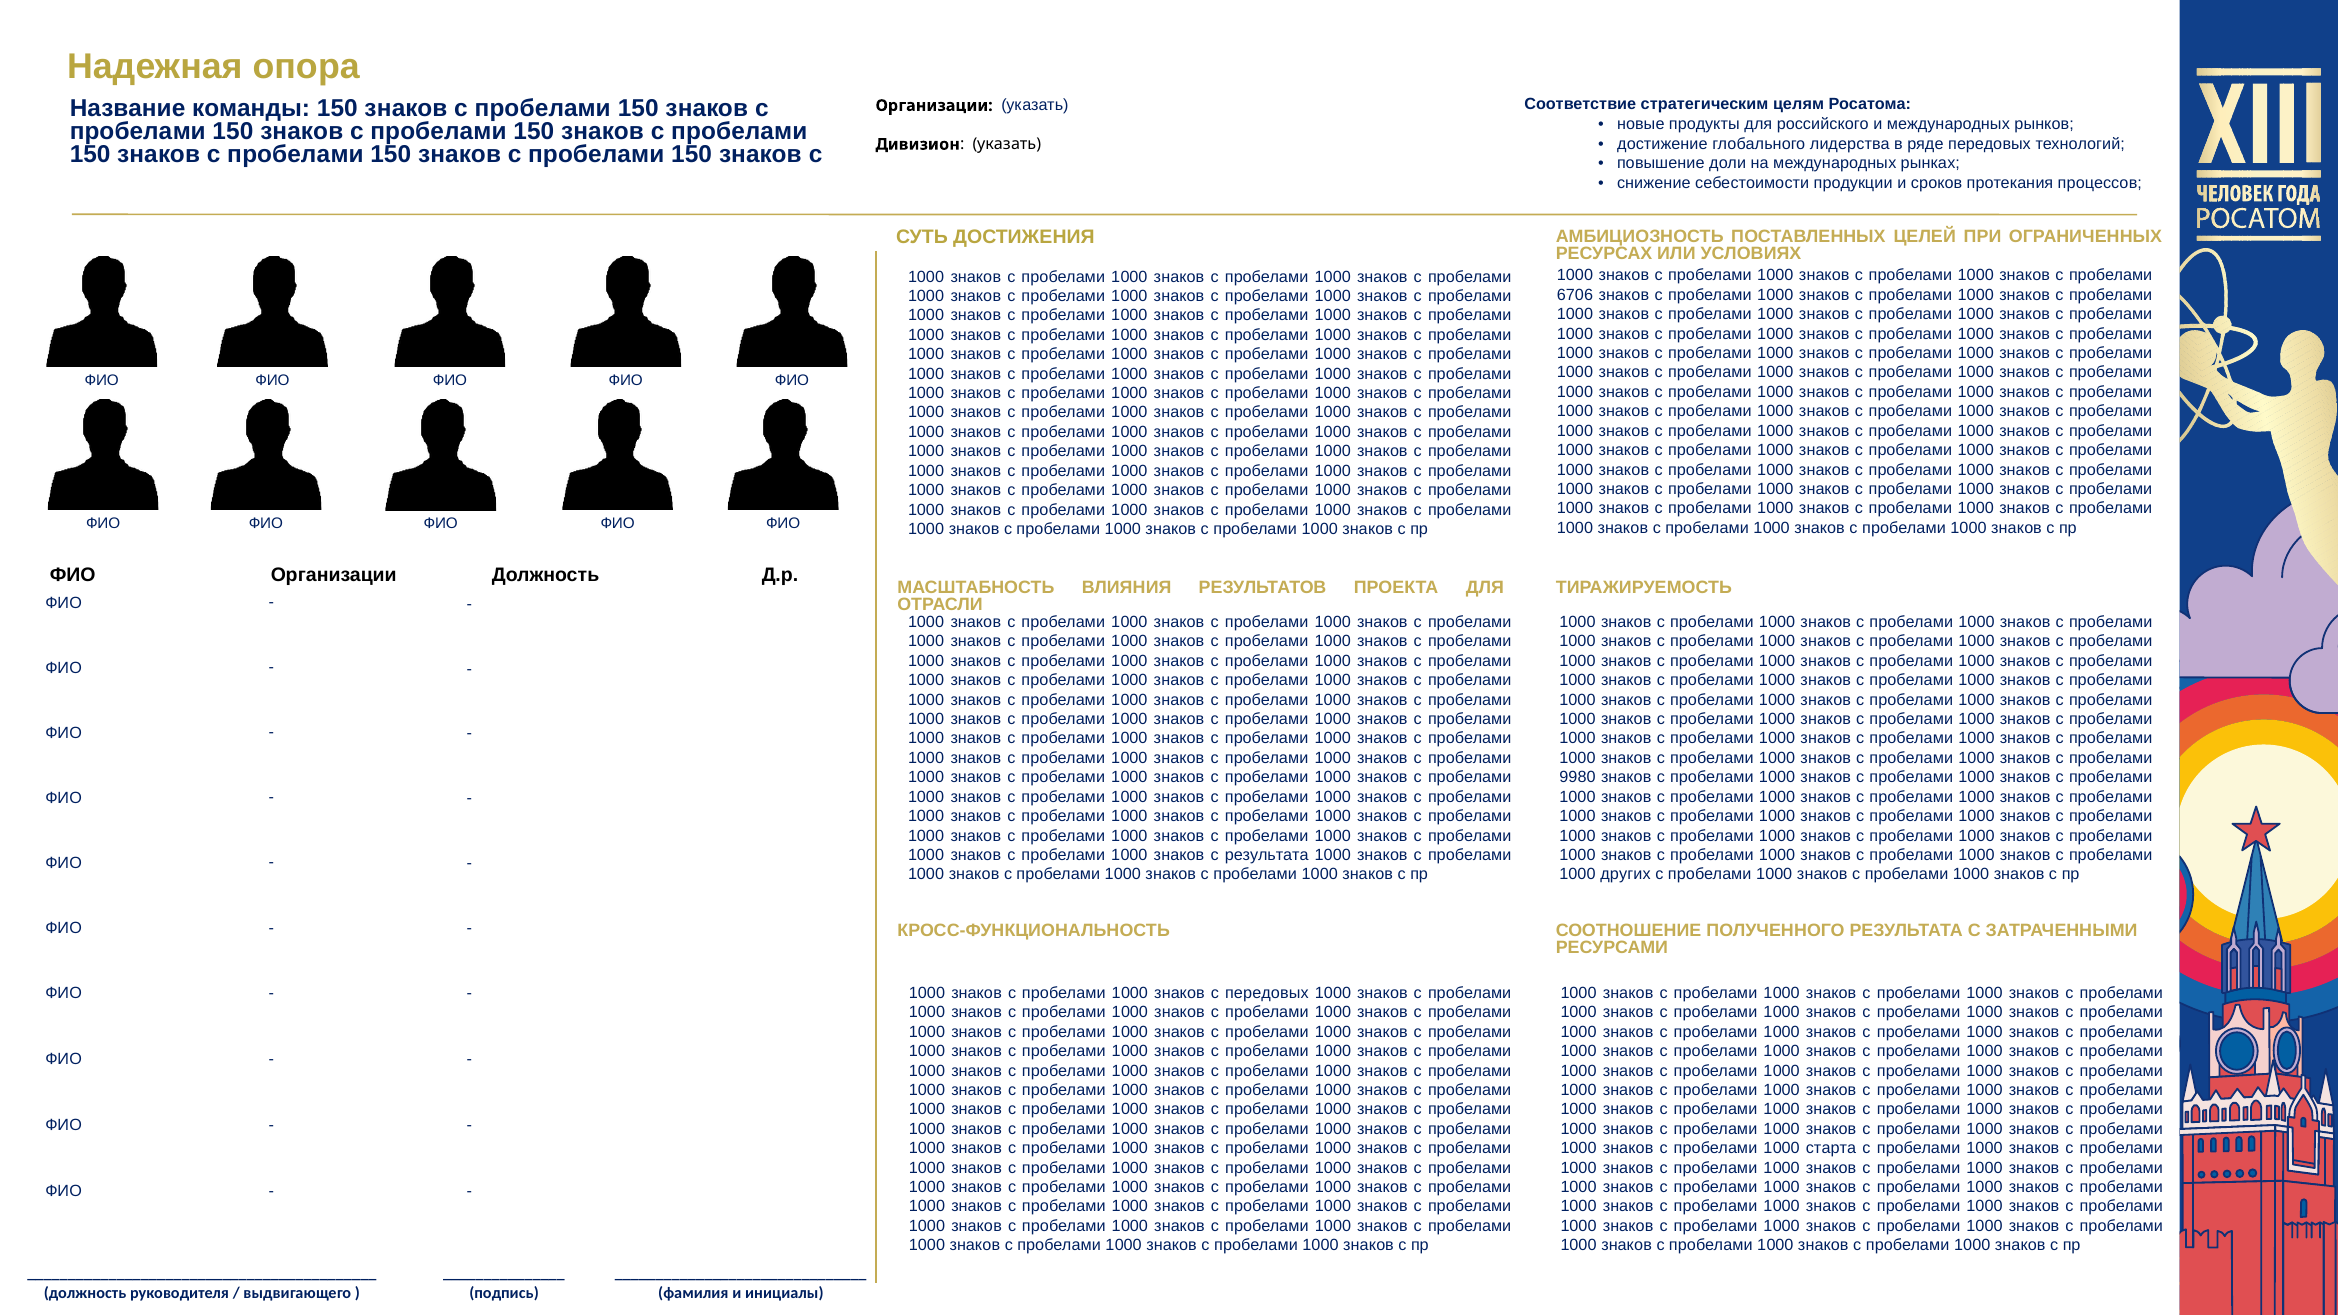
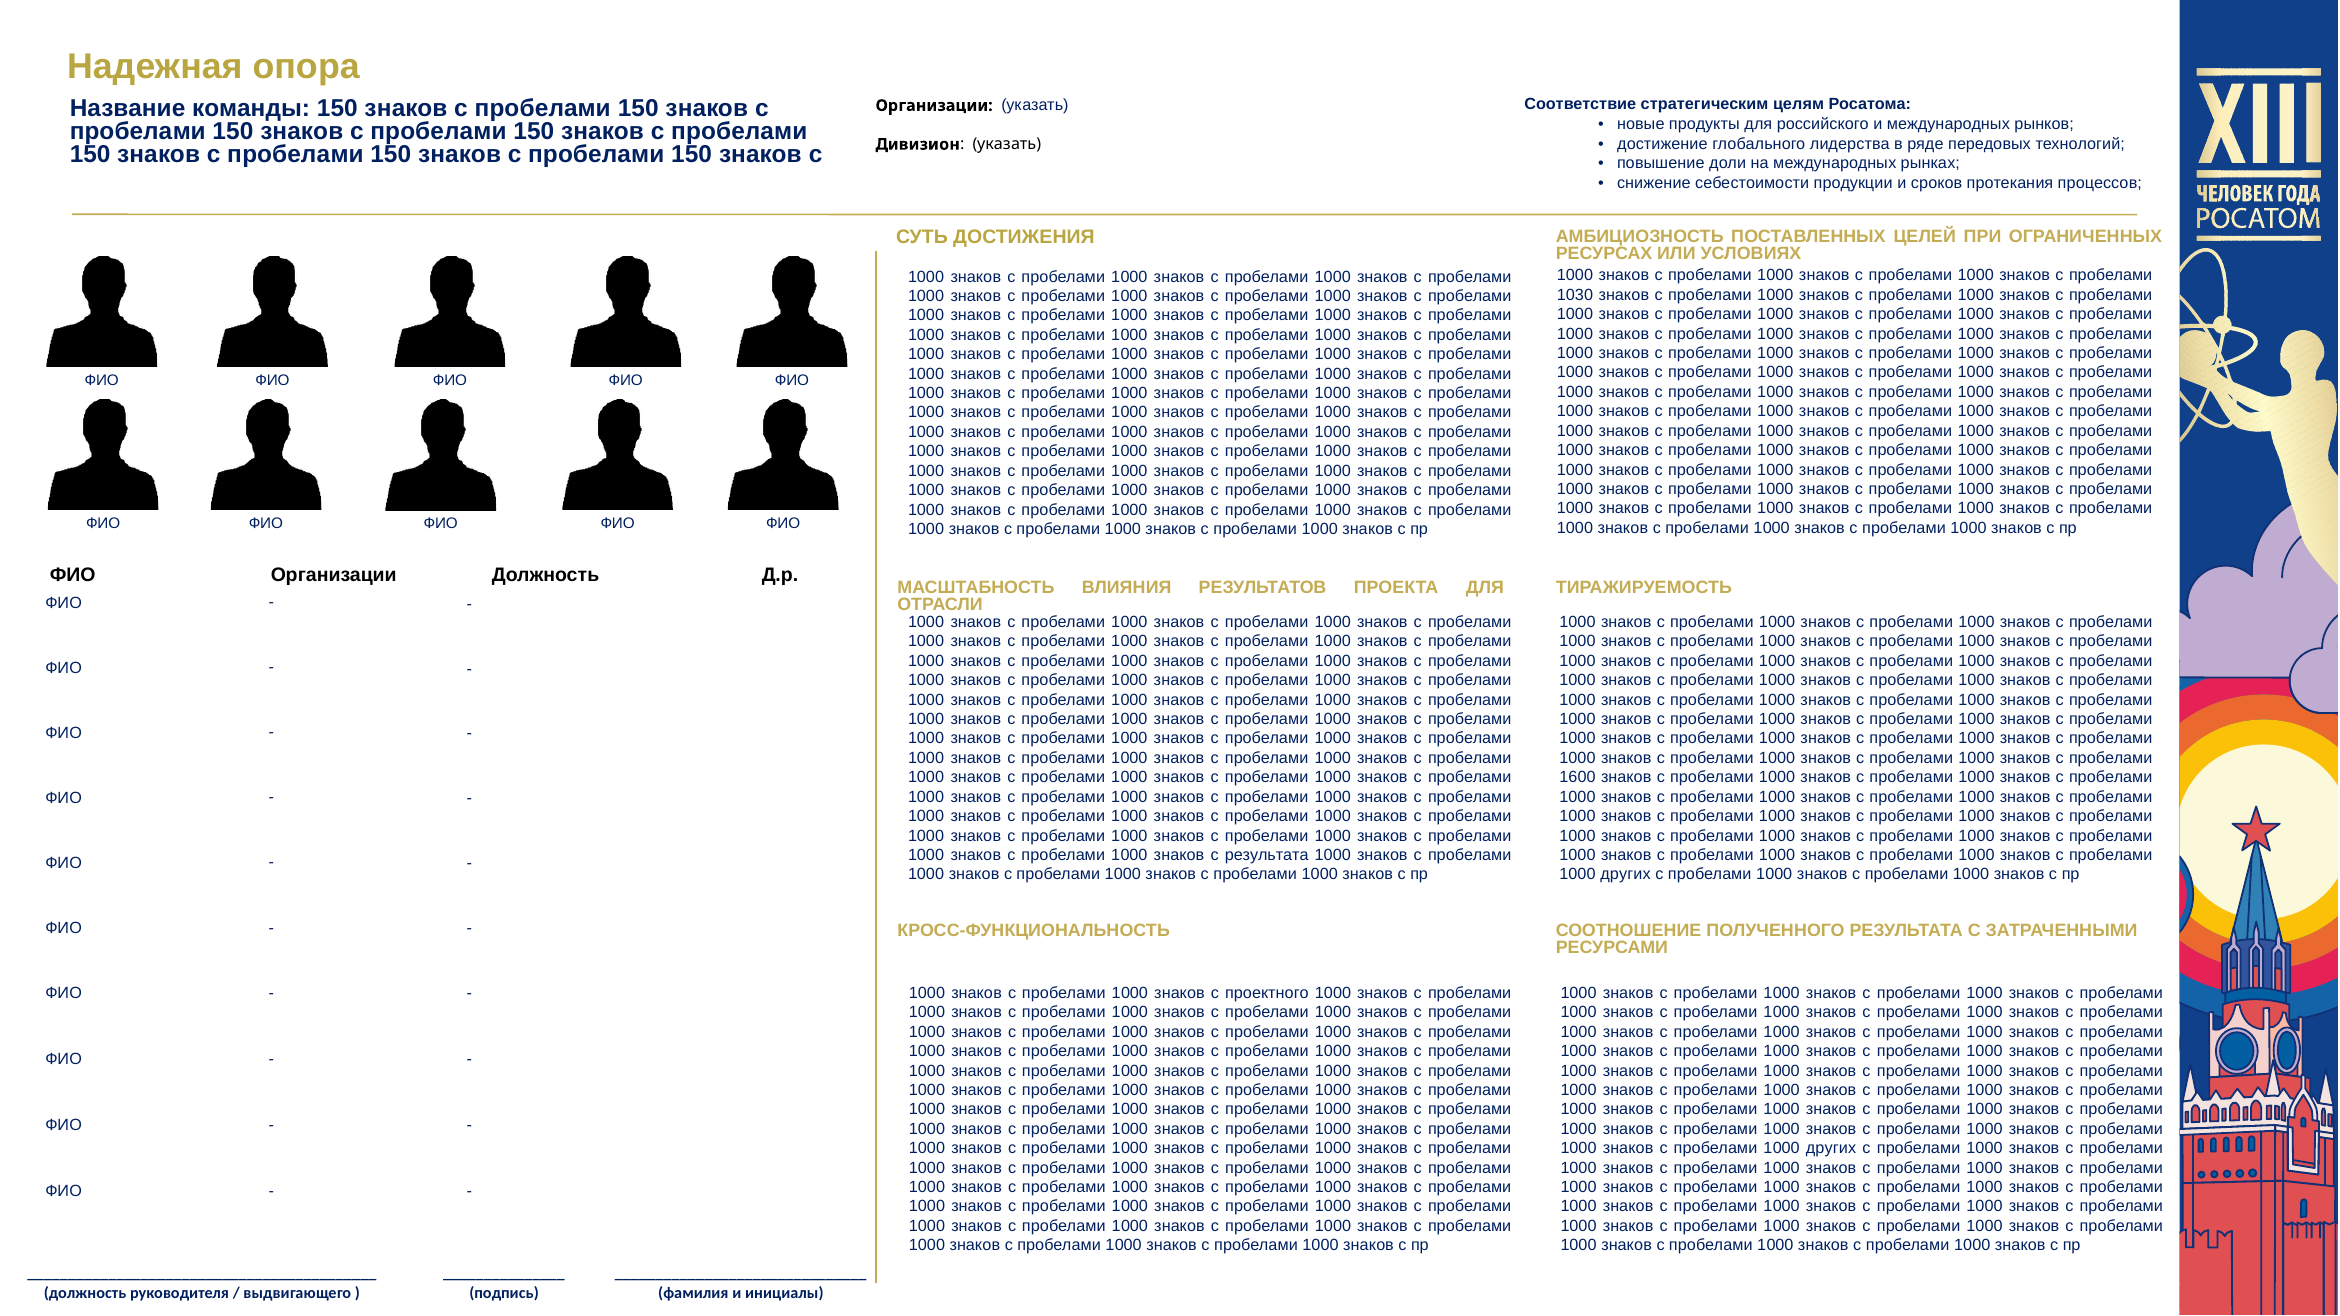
6706: 6706 -> 1030
9980: 9980 -> 1600
с передовых: передовых -> проектного
старта at (1831, 1149): старта -> других
